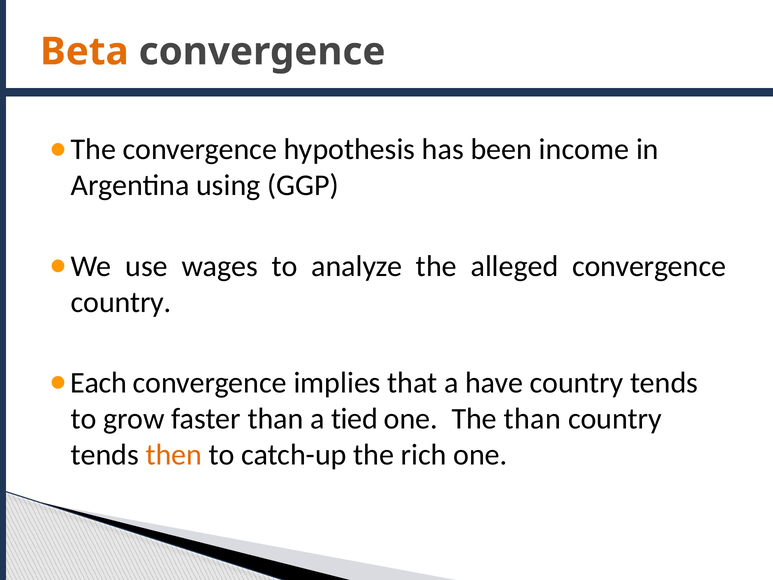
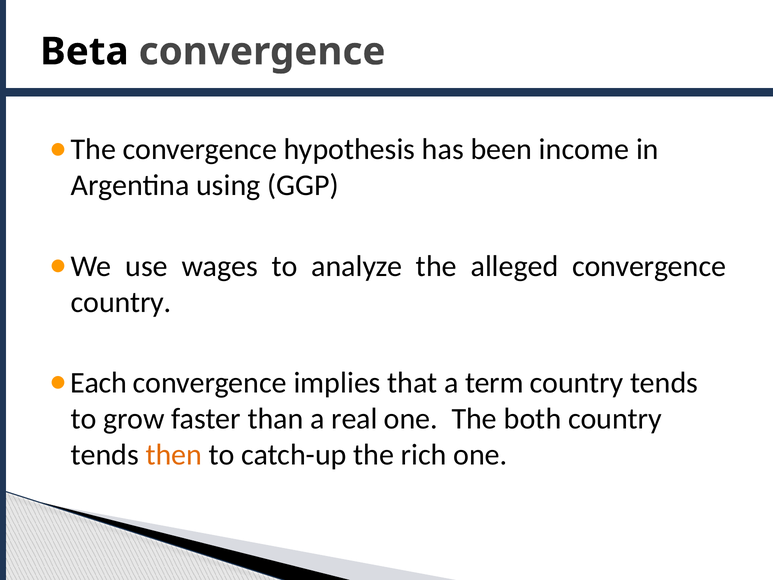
Beta colour: orange -> black
have: have -> term
tied: tied -> real
The than: than -> both
